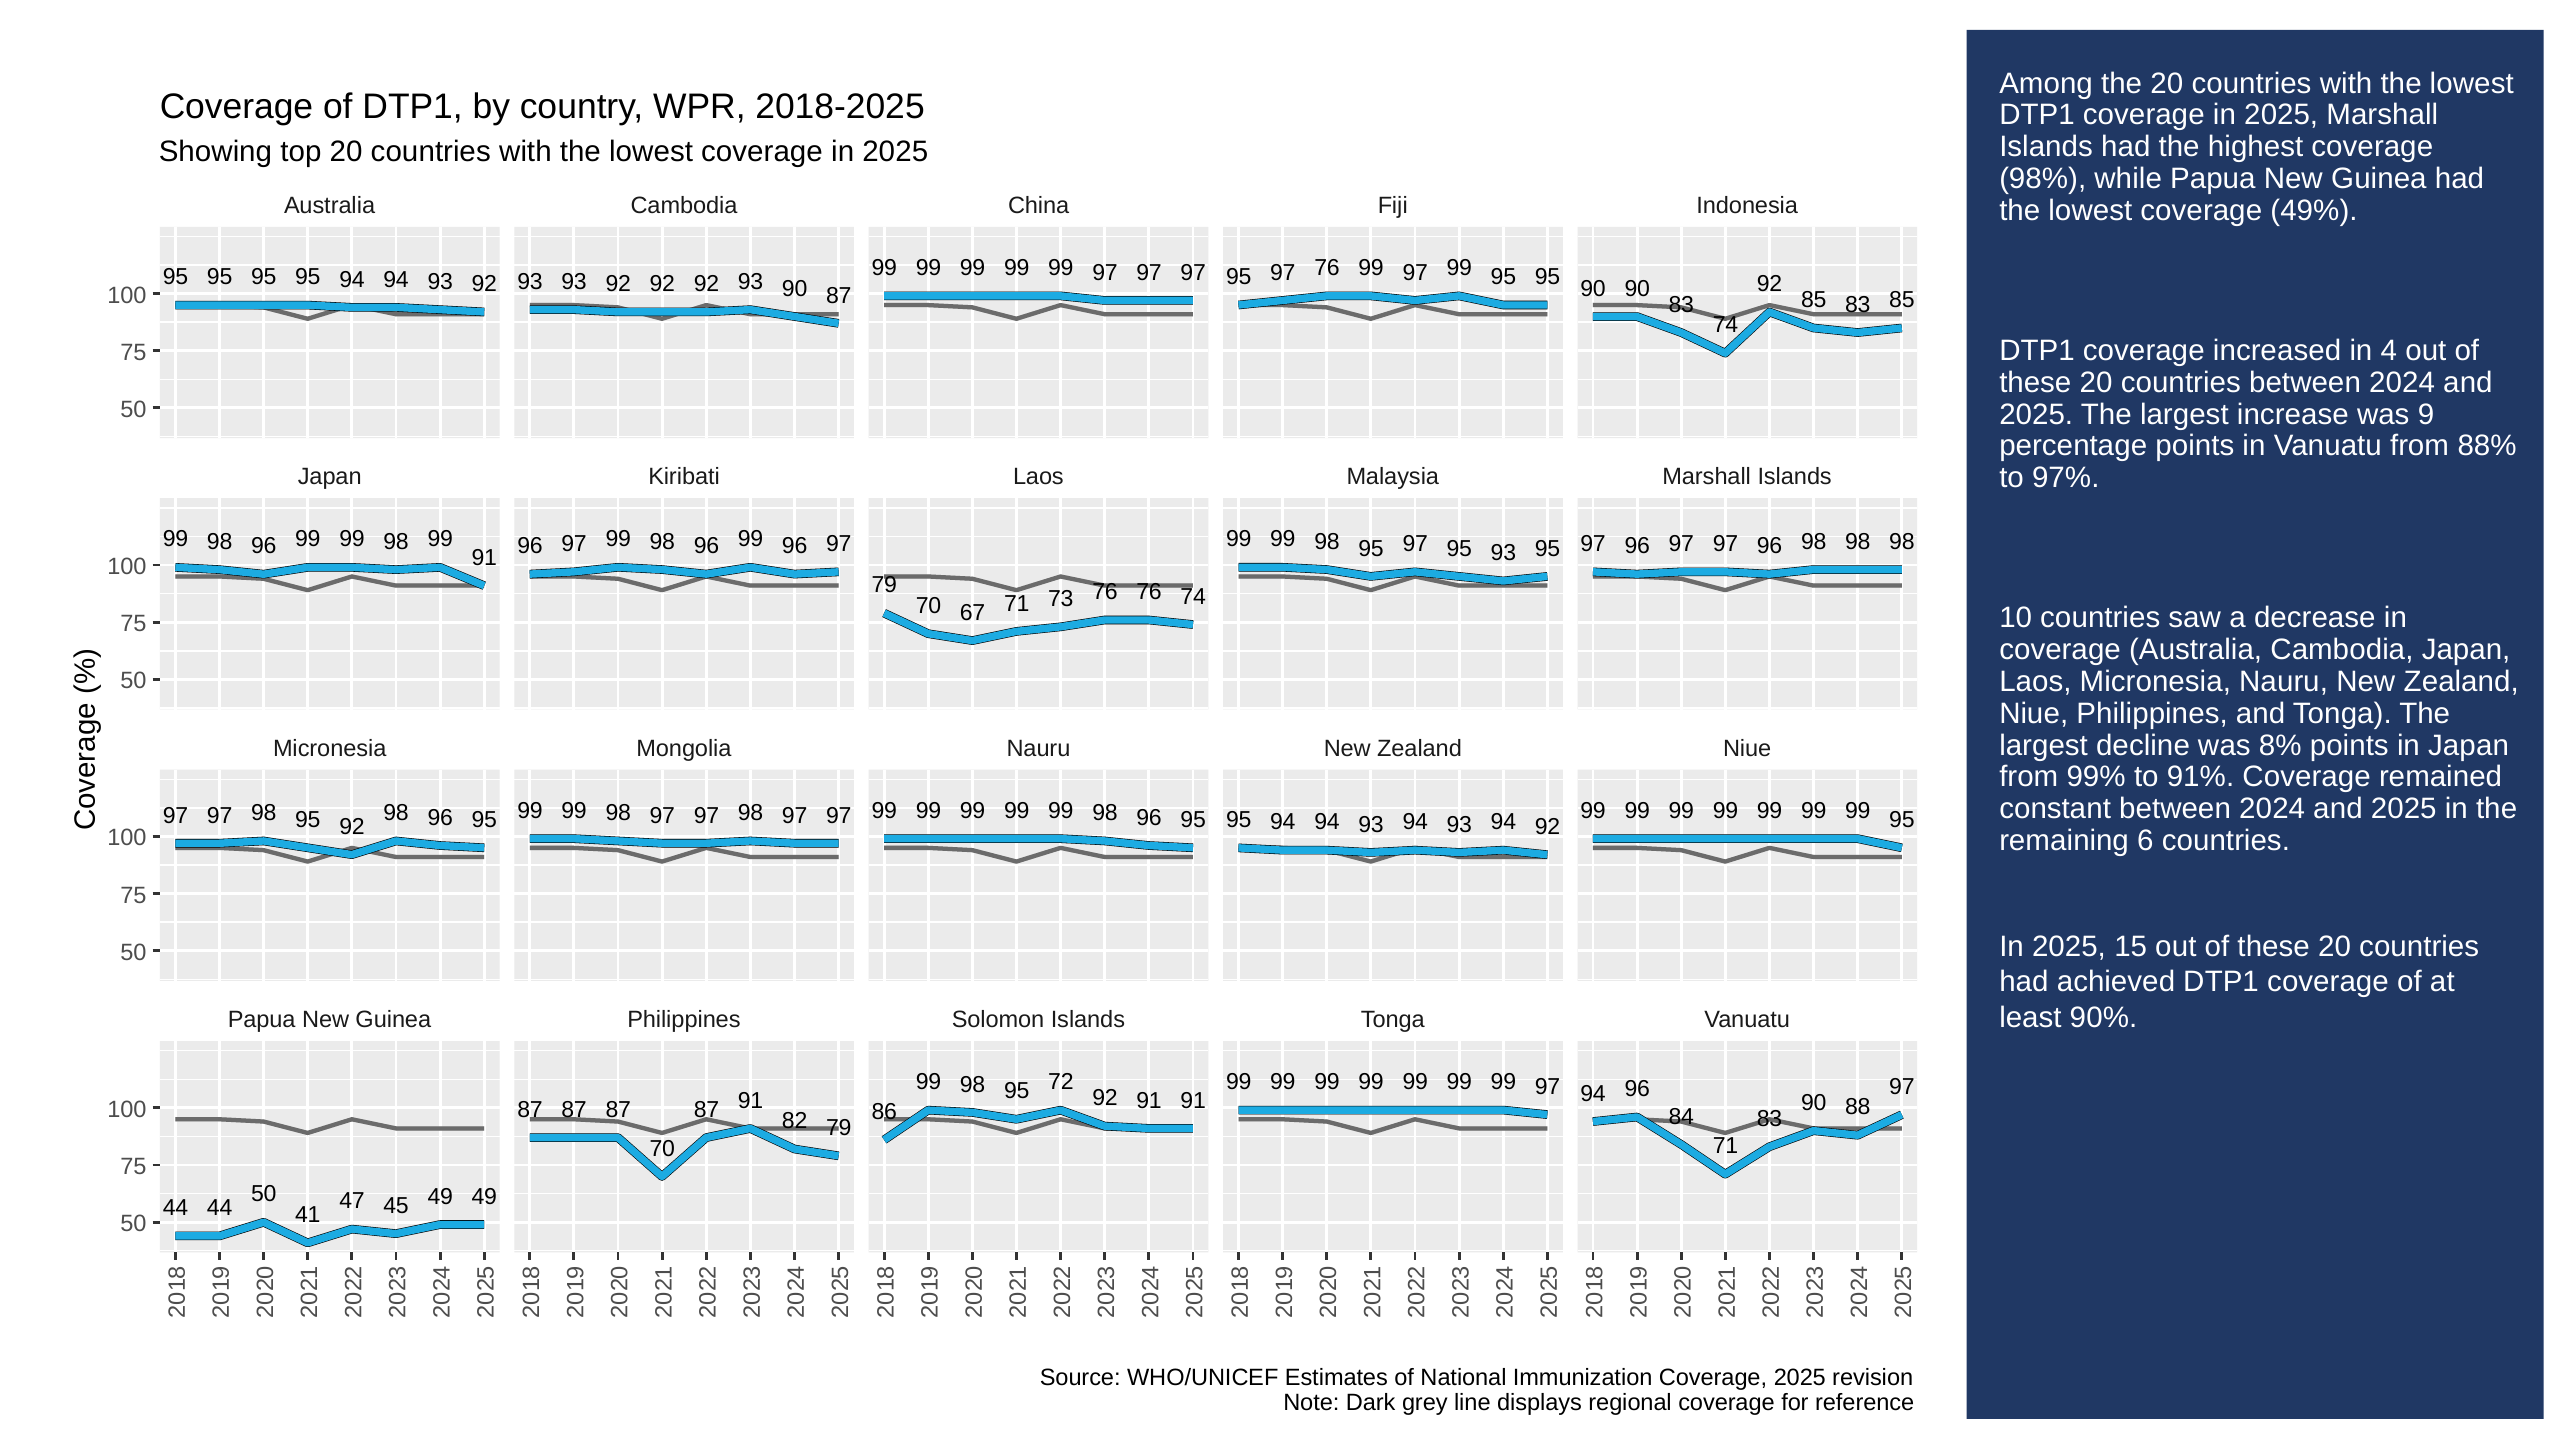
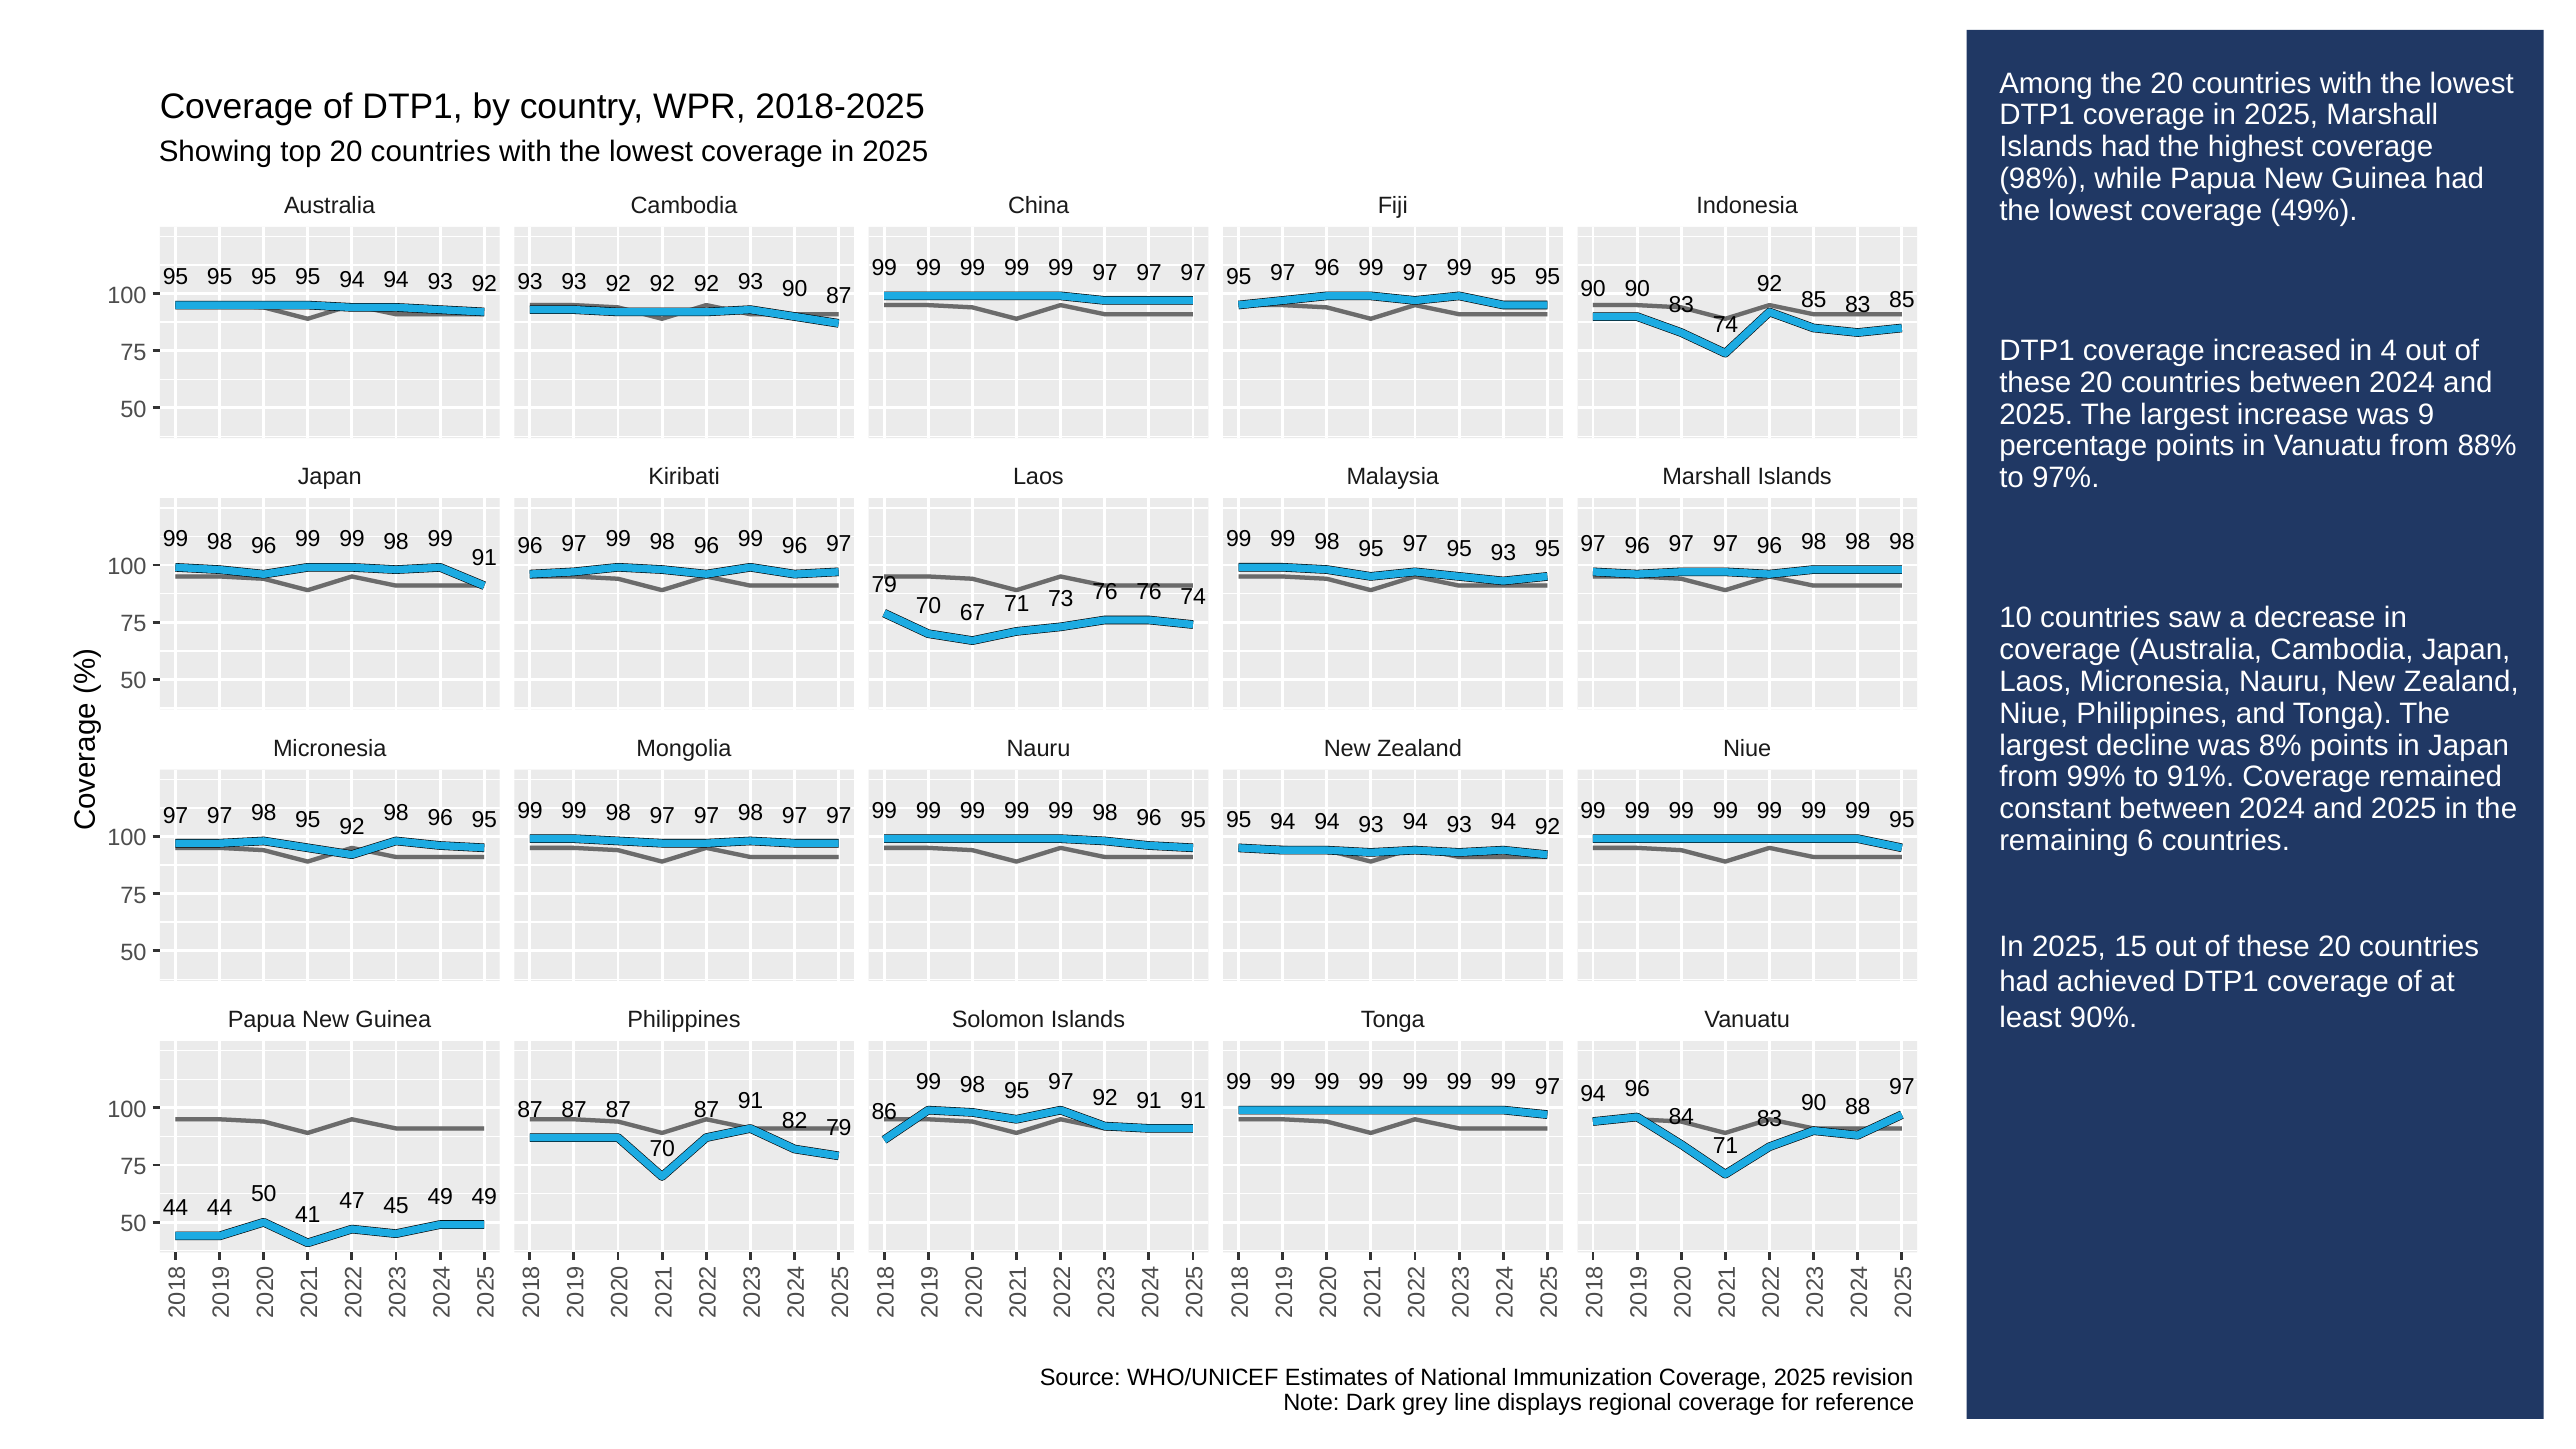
95 97 76: 76 -> 96
72 at (1061, 1082): 72 -> 97
